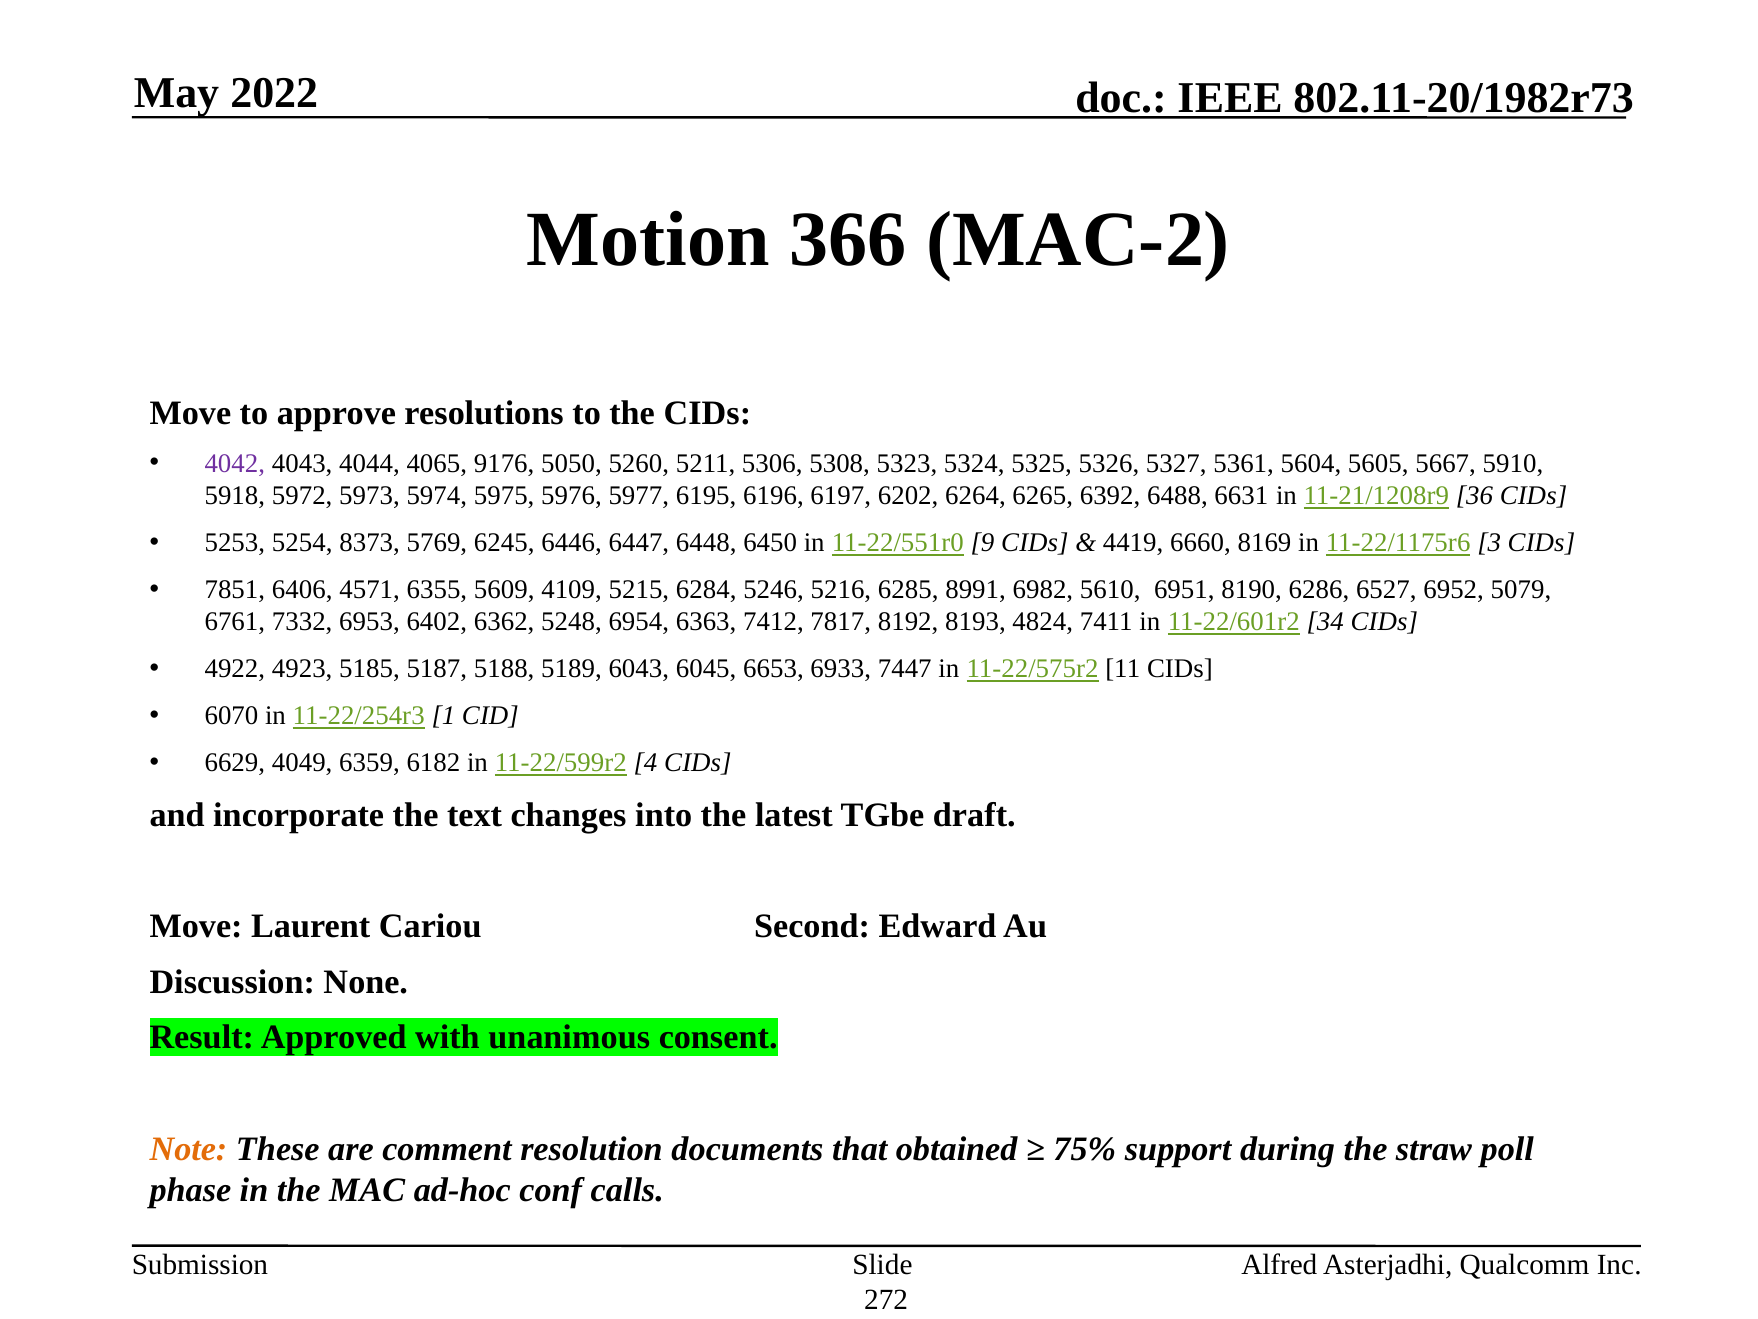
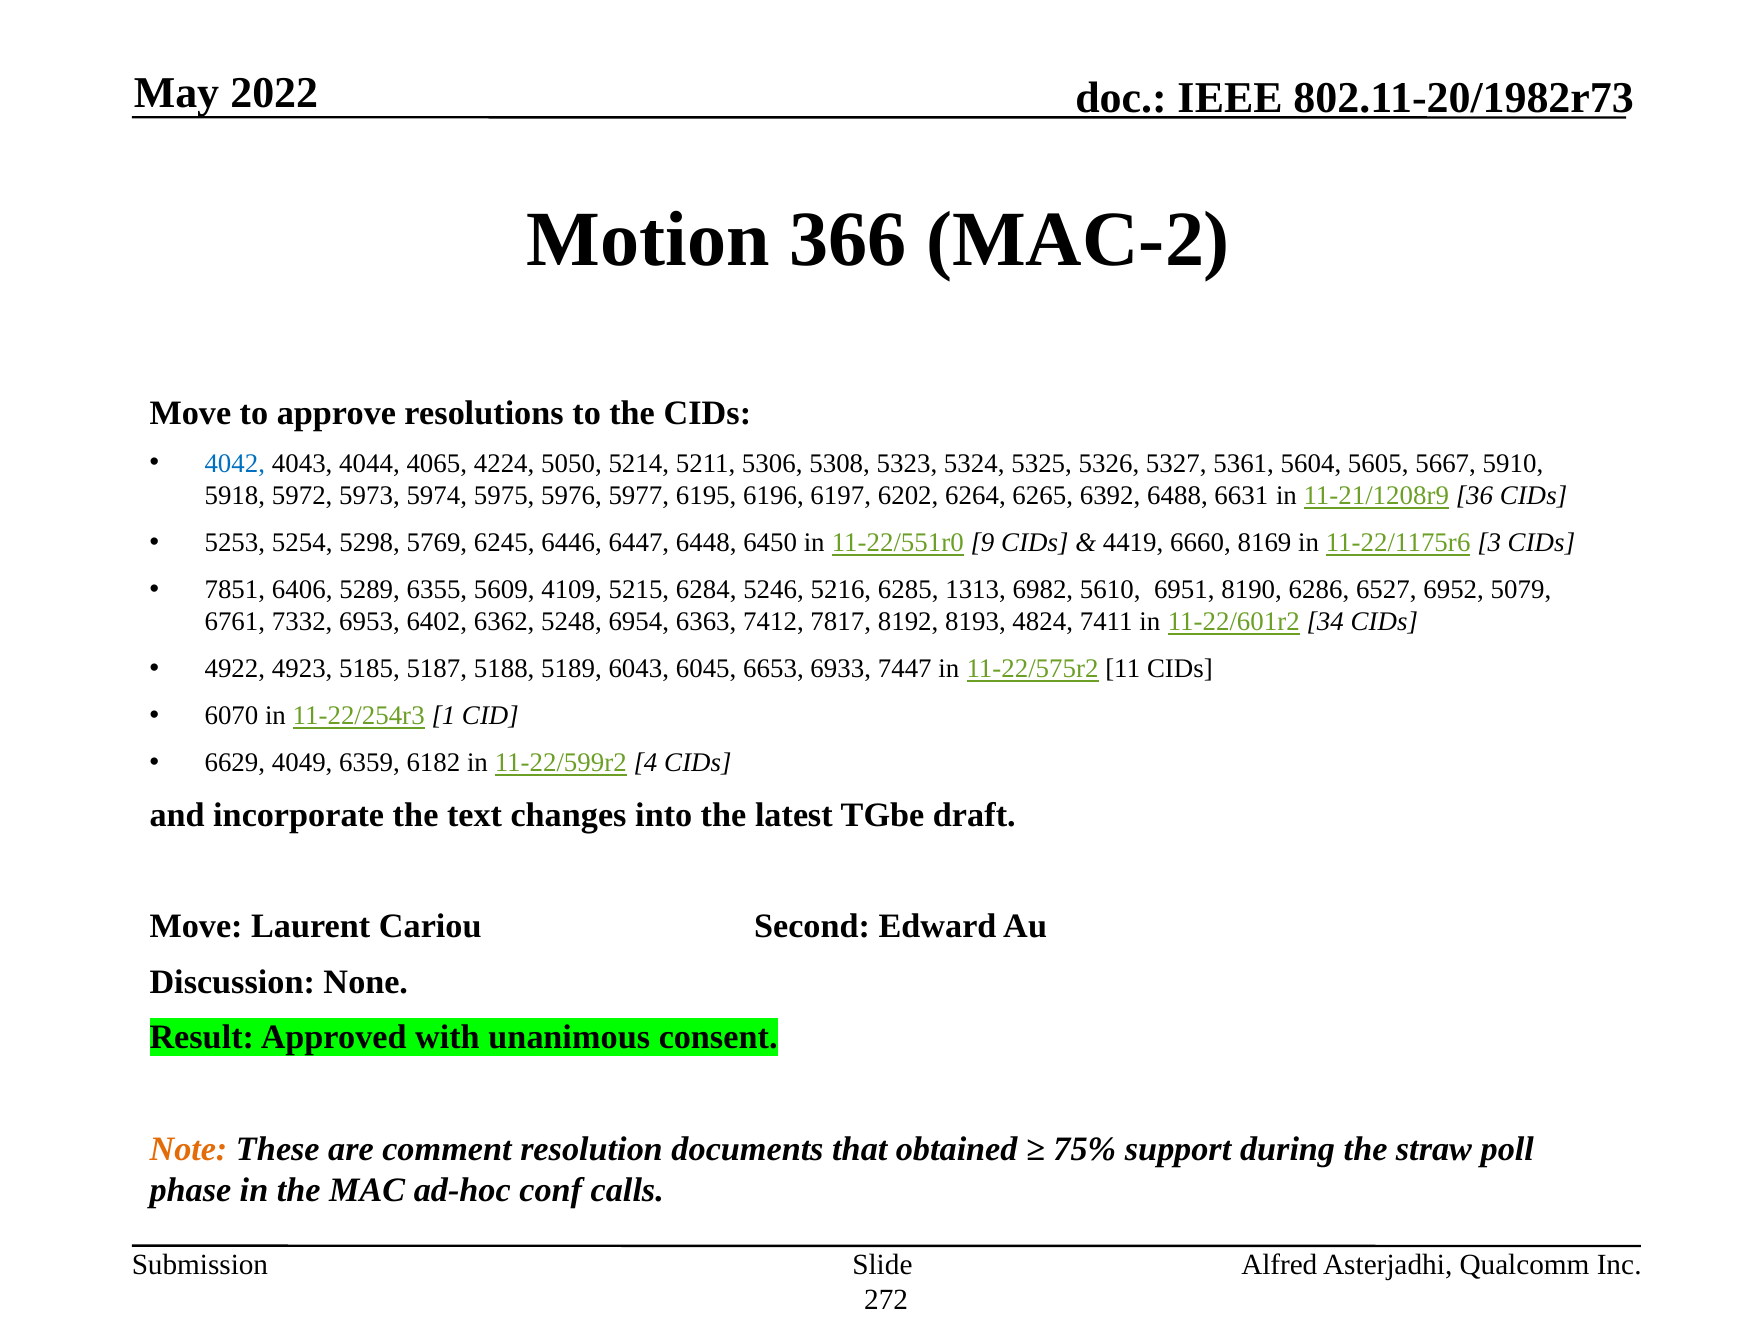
4042 colour: purple -> blue
9176: 9176 -> 4224
5260: 5260 -> 5214
8373: 8373 -> 5298
4571: 4571 -> 5289
8991: 8991 -> 1313
